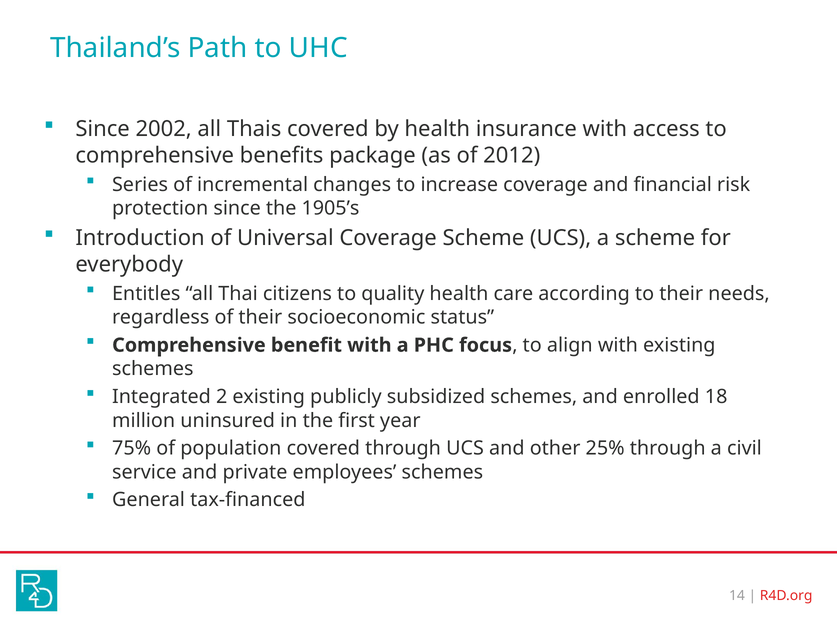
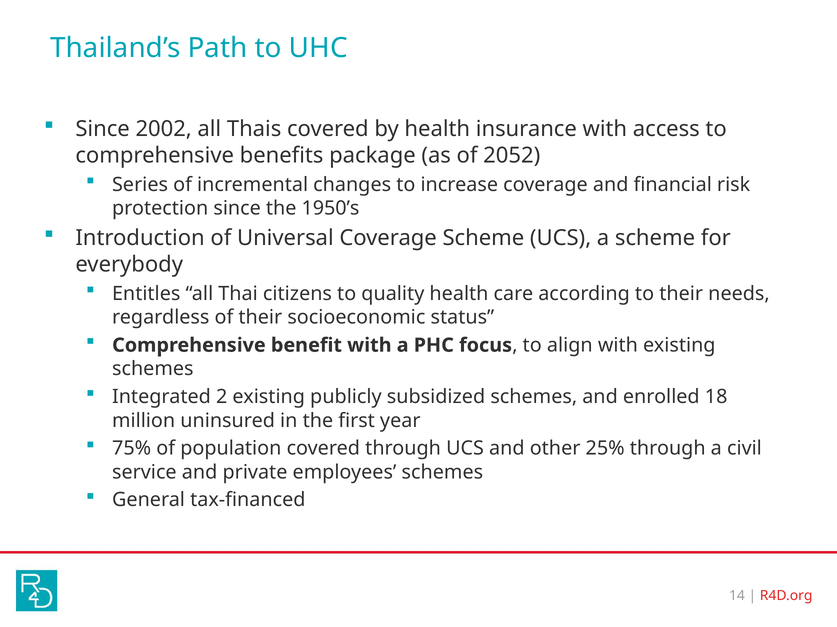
2012: 2012 -> 2052
1905’s: 1905’s -> 1950’s
